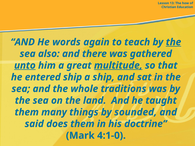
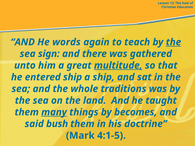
also: also -> sign
unto underline: present -> none
many underline: none -> present
sounded: sounded -> becomes
does: does -> bush
4:1-0: 4:1-0 -> 4:1-5
